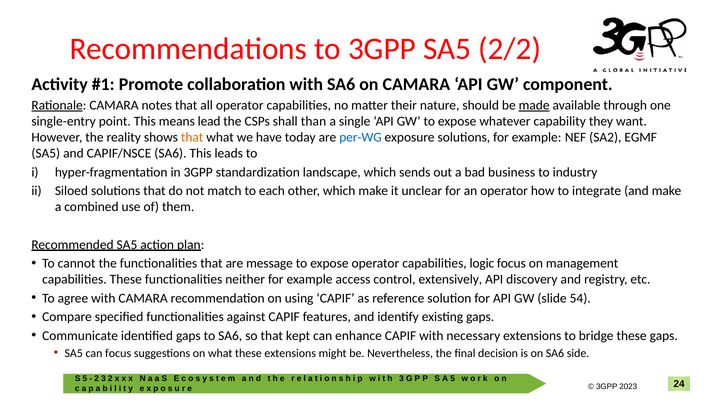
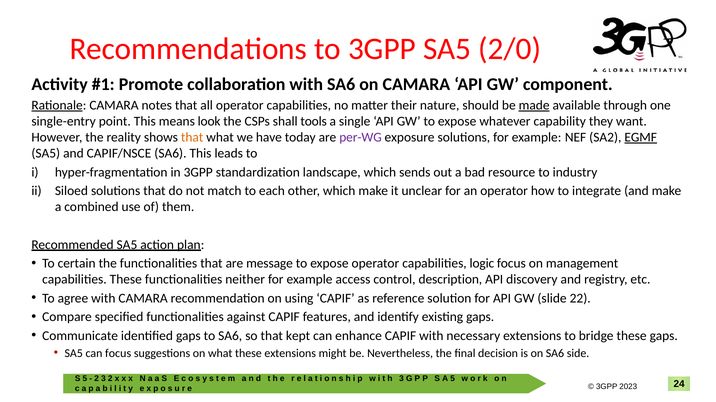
2/2: 2/2 -> 2/0
lead: lead -> look
than: than -> tools
per-WG colour: blue -> purple
EGMF underline: none -> present
business: business -> resource
cannot: cannot -> certain
extensively: extensively -> description
54: 54 -> 22
